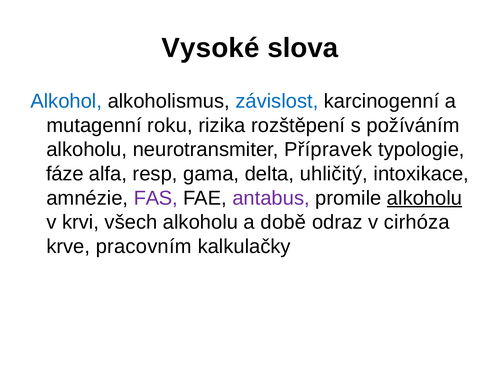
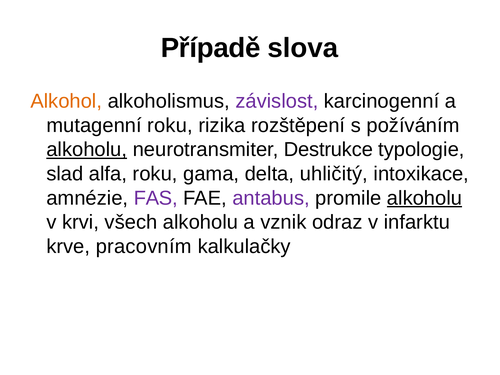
Vysoké: Vysoké -> Případě
Alkohol colour: blue -> orange
závislost colour: blue -> purple
alkoholu at (87, 150) underline: none -> present
Přípravek: Přípravek -> Destrukce
fáze: fáze -> slad
alfa resp: resp -> roku
době: době -> vznik
cirhóza: cirhóza -> infarktu
